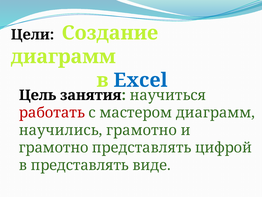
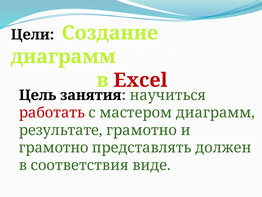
Excel colour: blue -> red
научились: научились -> результате
цифрой: цифрой -> должен
в представлять: представлять -> соответствия
